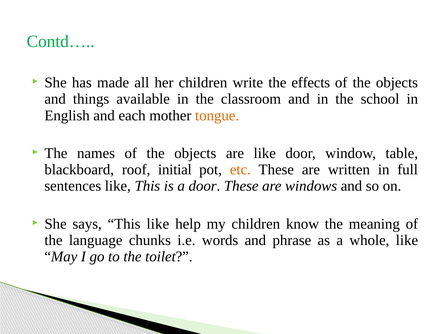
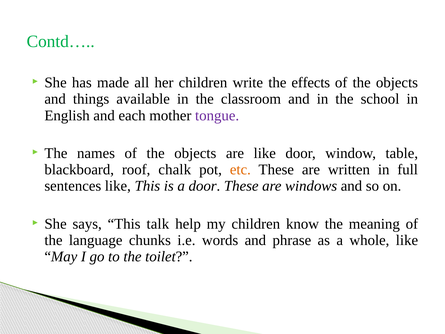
tongue colour: orange -> purple
initial: initial -> chalk
This like: like -> talk
